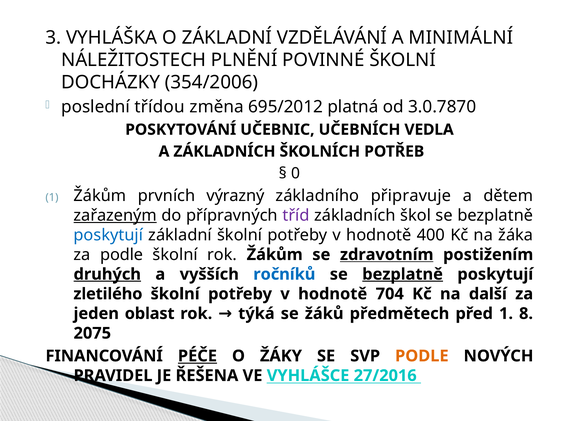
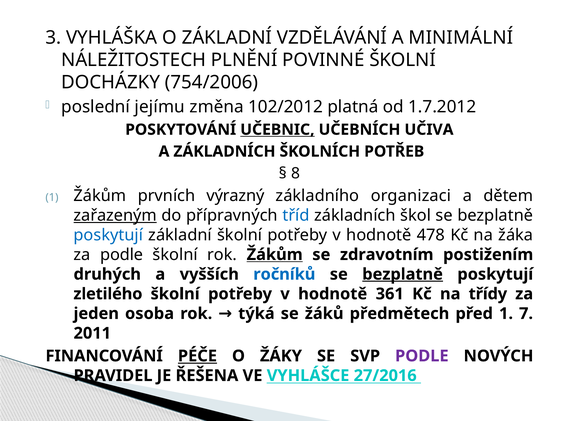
354/2006: 354/2006 -> 754/2006
třídou: třídou -> jejímu
695/2012: 695/2012 -> 102/2012
3.0.7870: 3.0.7870 -> 1.7.2012
UČEBNIC underline: none -> present
VEDLA: VEDLA -> UČIVA
0: 0 -> 8
připravuje: připravuje -> organizaci
tříd colour: purple -> blue
400: 400 -> 478
Žákům at (275, 255) underline: none -> present
zdravotním underline: present -> none
druhých underline: present -> none
704: 704 -> 361
další: další -> třídy
oblast: oblast -> osoba
8: 8 -> 7
2075: 2075 -> 2011
PODLE at (422, 356) colour: orange -> purple
